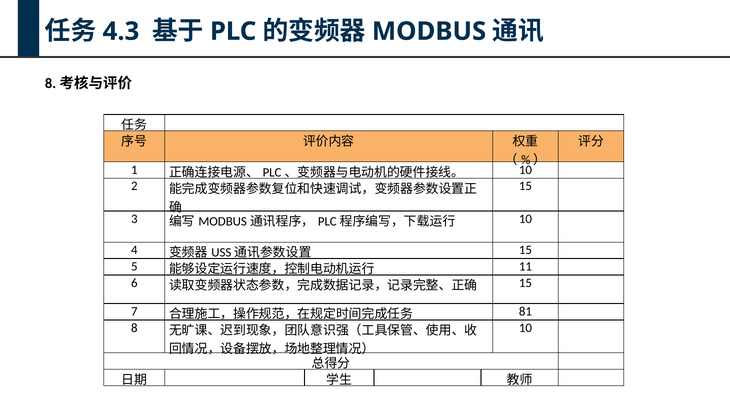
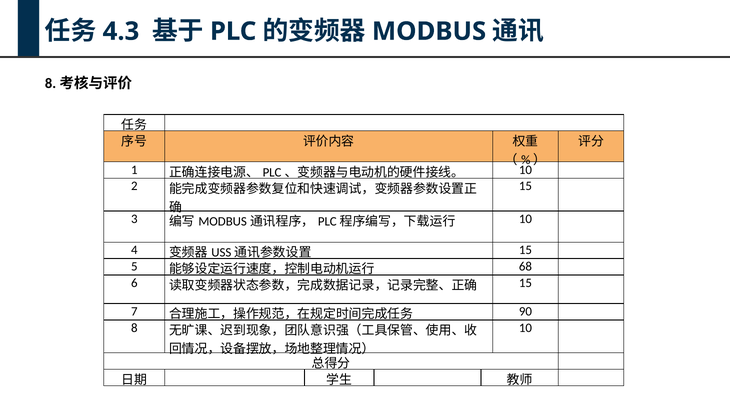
11: 11 -> 68
81: 81 -> 90
